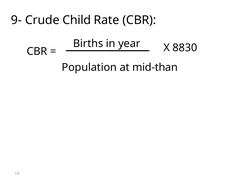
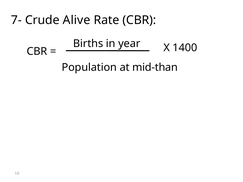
9-: 9- -> 7-
Child: Child -> Alive
8830: 8830 -> 1400
